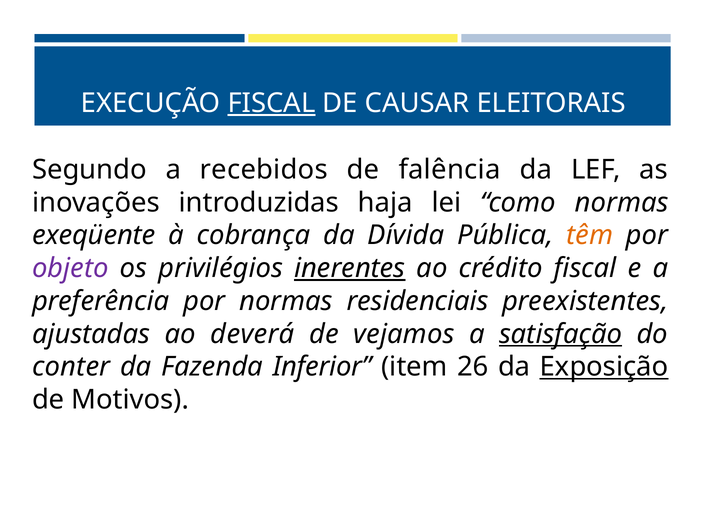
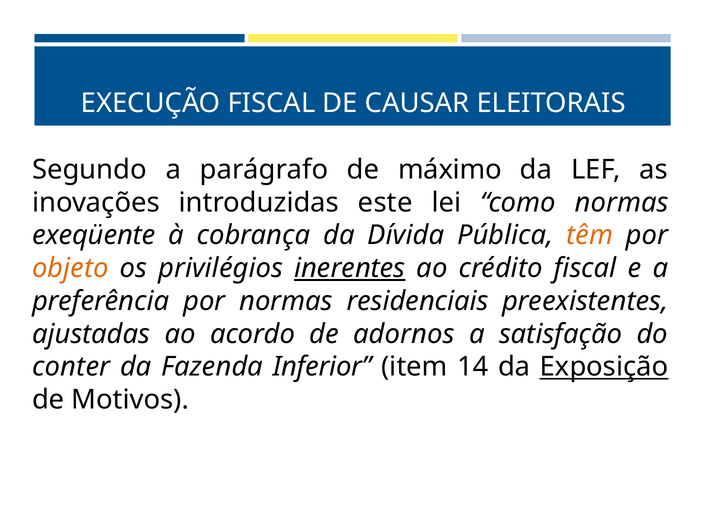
FISCAL at (271, 103) underline: present -> none
recebidos: recebidos -> parágrafo
falência: falência -> máximo
haja: haja -> este
objeto colour: purple -> orange
deverá: deverá -> acordo
vejamos: vejamos -> adornos
satisfação underline: present -> none
26: 26 -> 14
